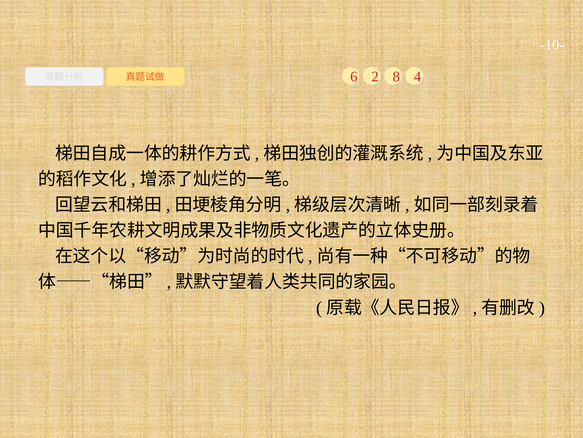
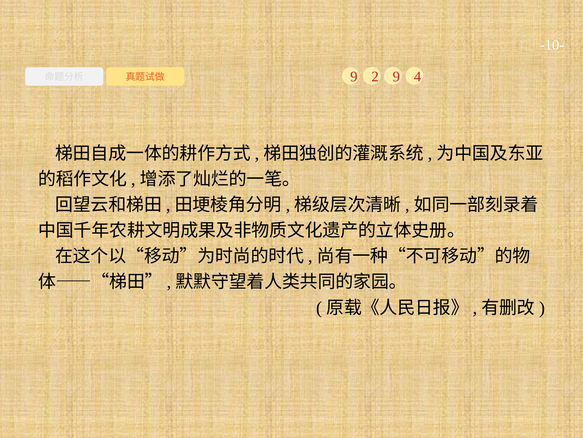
6 at (354, 77): 6 -> 9
2 8: 8 -> 9
